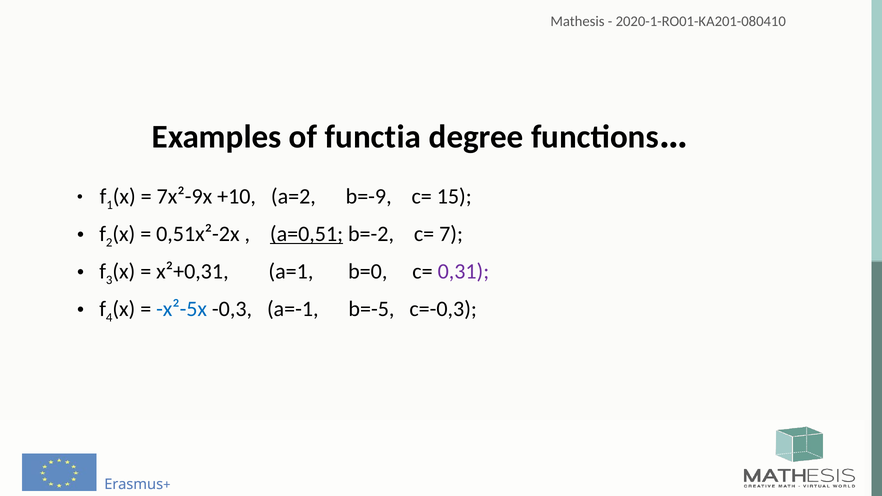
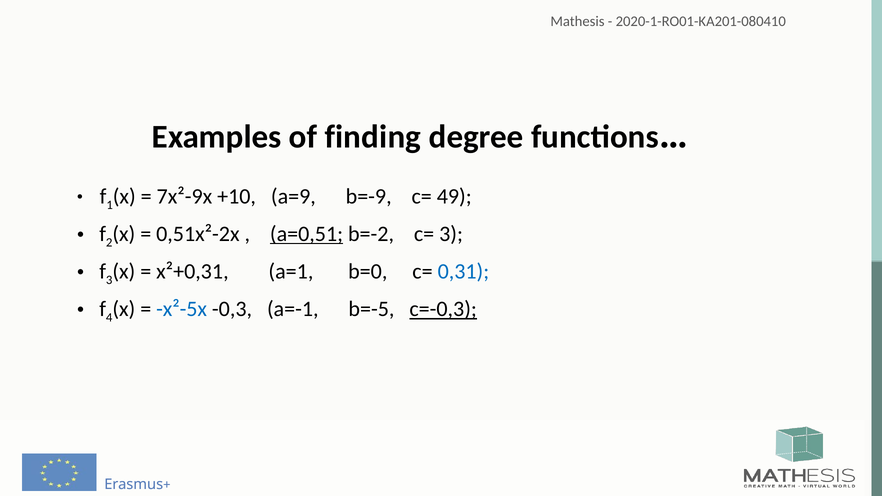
functia: functia -> finding
a=2: a=2 -> a=9
15: 15 -> 49
c= 7: 7 -> 3
0,31 colour: purple -> blue
c=-0,3 underline: none -> present
